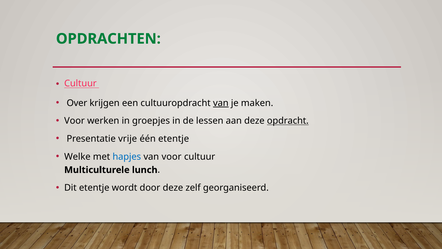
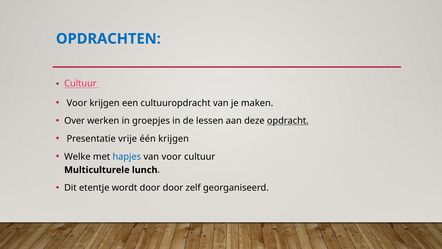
OPDRACHTEN colour: green -> blue
Over at (77, 103): Over -> Voor
van at (221, 103) underline: present -> none
Voor at (74, 121): Voor -> Over
één etentje: etentje -> krijgen
door deze: deze -> door
